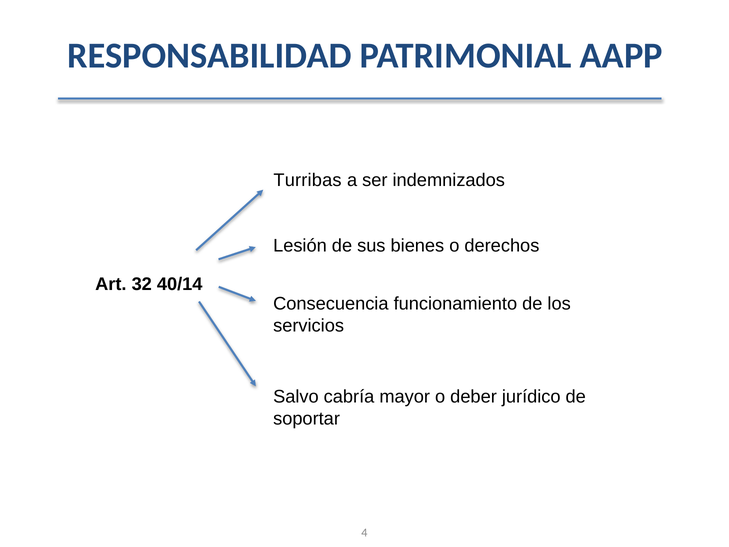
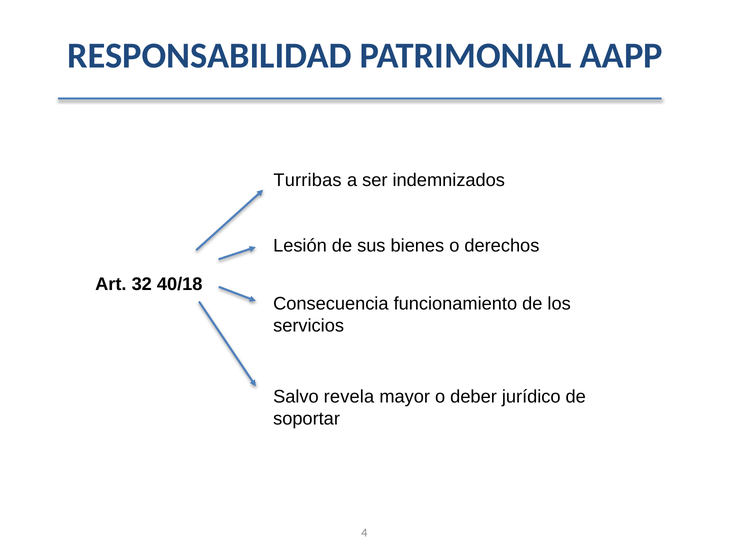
40/14: 40/14 -> 40/18
cabría: cabría -> revela
